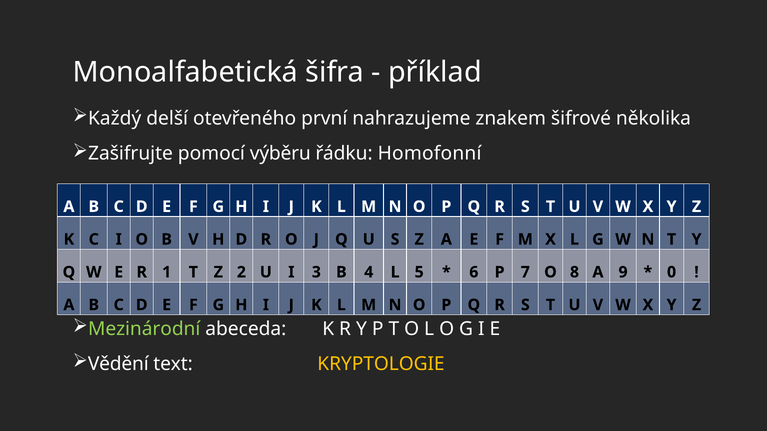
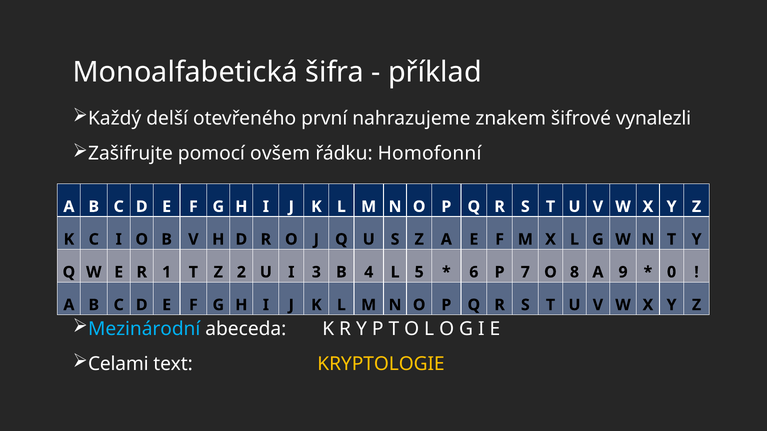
několika: několika -> vynalezli
výběru: výběru -> ovšem
Mezinárodní colour: light green -> light blue
Vědění: Vědění -> Celami
